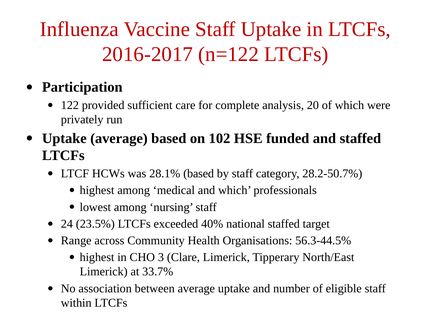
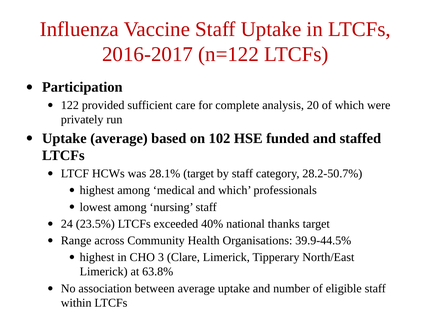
28.1% based: based -> target
national staffed: staffed -> thanks
56.3-44.5%: 56.3-44.5% -> 39.9-44.5%
33.7%: 33.7% -> 63.8%
